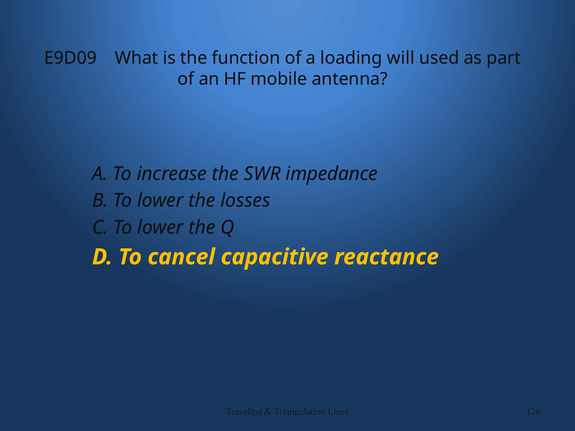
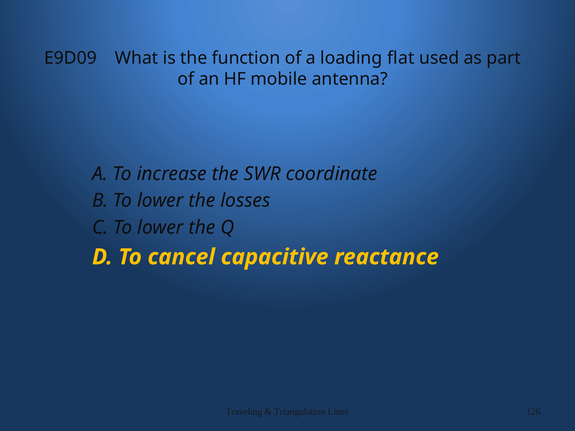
will: will -> flat
impedance: impedance -> coordinate
